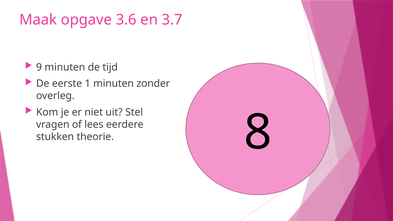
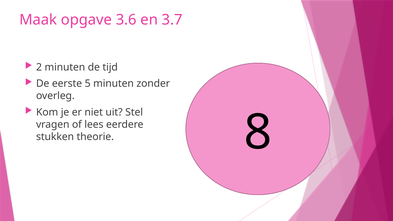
9: 9 -> 2
1: 1 -> 5
